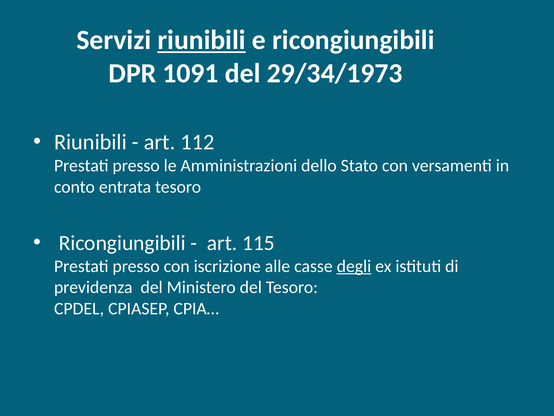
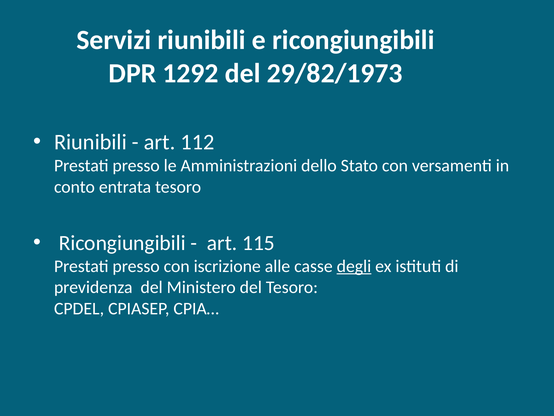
riunibili at (202, 40) underline: present -> none
1091: 1091 -> 1292
29/34/1973: 29/34/1973 -> 29/82/1973
